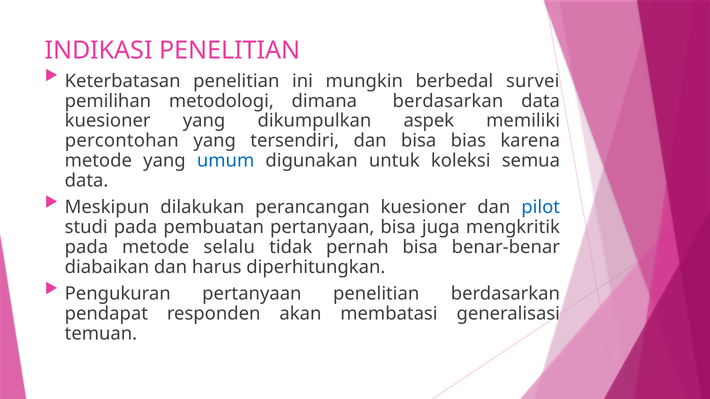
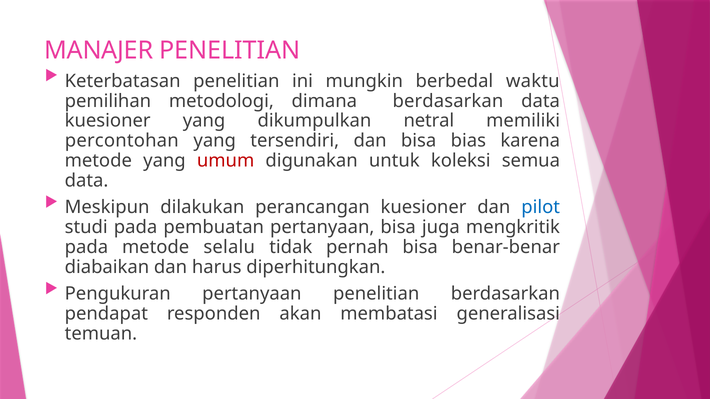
INDIKASI: INDIKASI -> MANAJER
survei: survei -> waktu
aspek: aspek -> netral
umum colour: blue -> red
